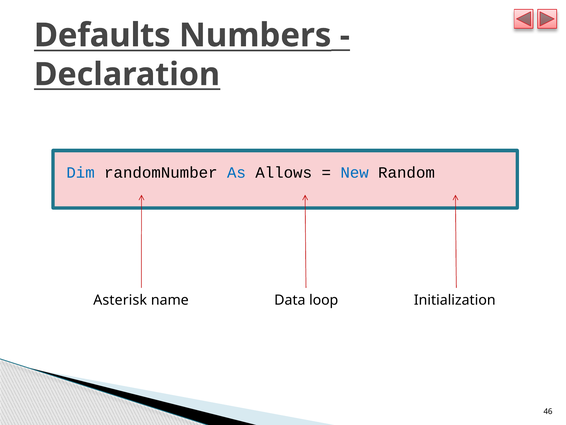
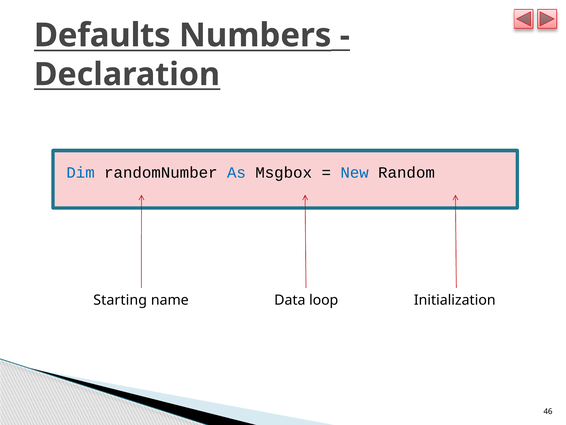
Allows: Allows -> Msgbox
Asterisk: Asterisk -> Starting
